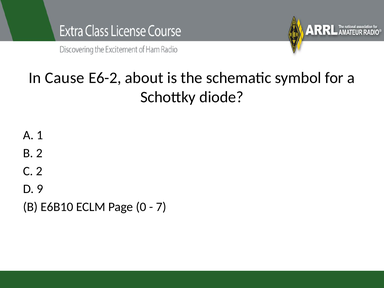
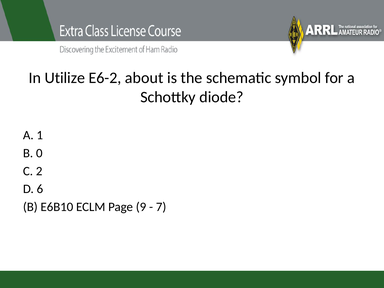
Cause: Cause -> Utilize
B 2: 2 -> 0
9: 9 -> 6
0: 0 -> 9
